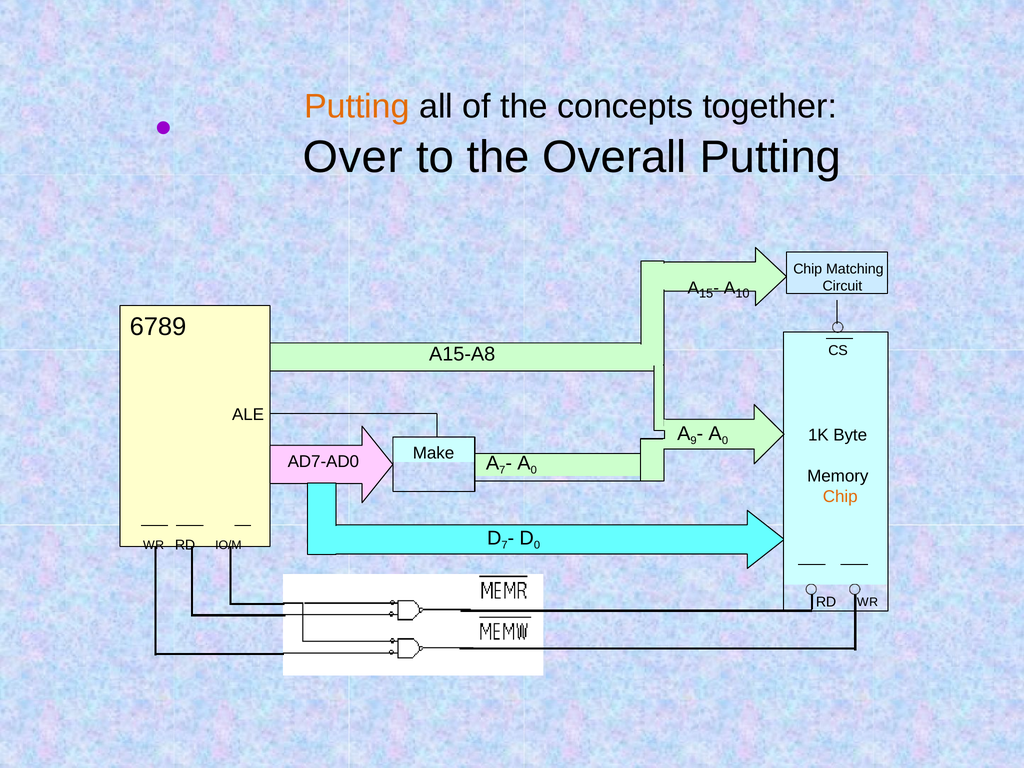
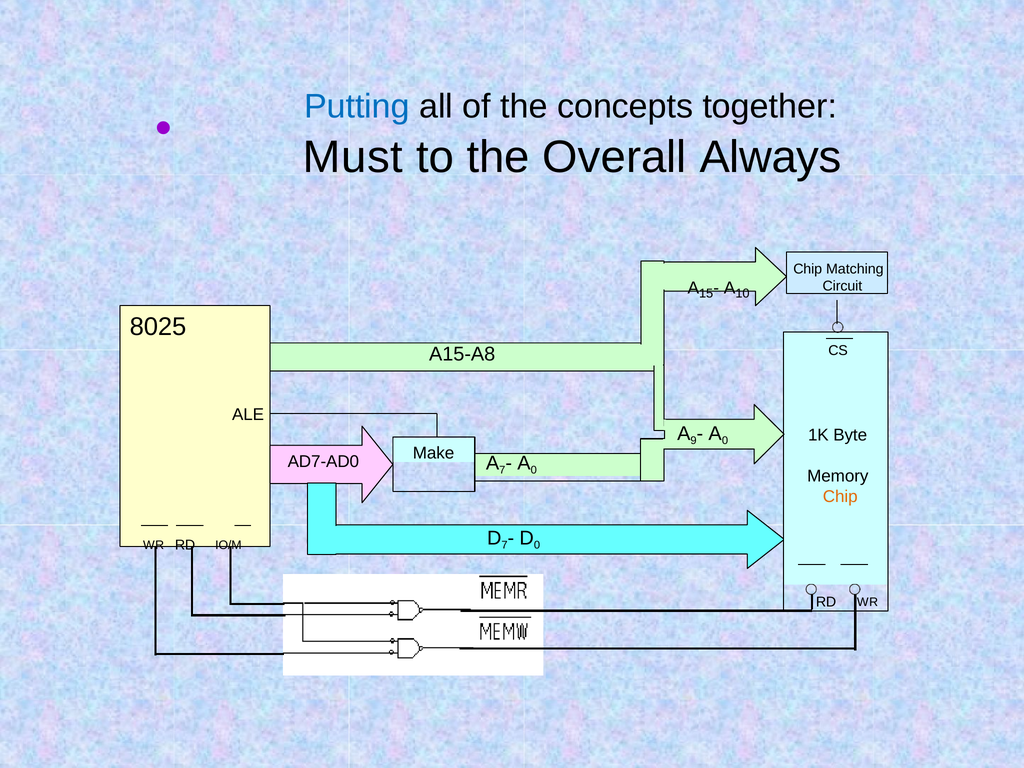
Putting at (357, 106) colour: orange -> blue
Over: Over -> Must
Overall Putting: Putting -> Always
6789: 6789 -> 8025
